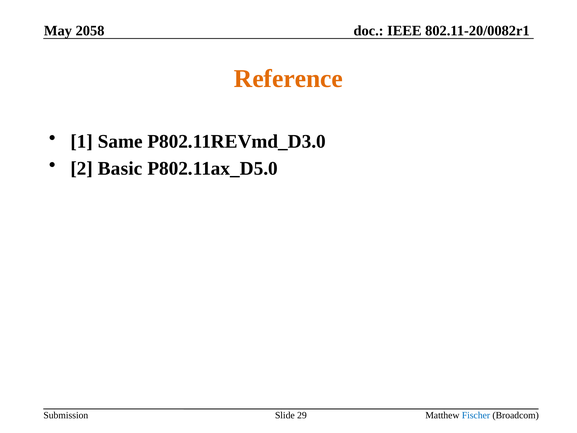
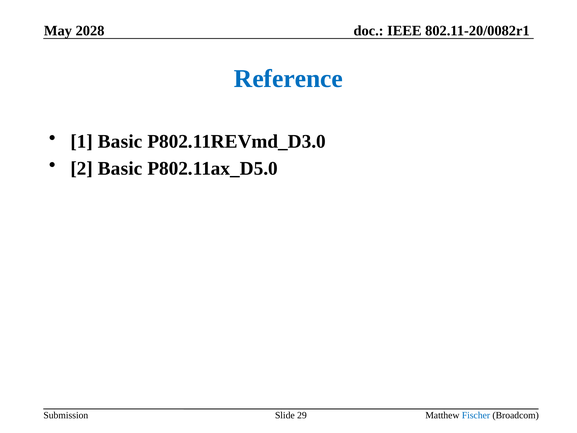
2058: 2058 -> 2028
Reference colour: orange -> blue
1 Same: Same -> Basic
